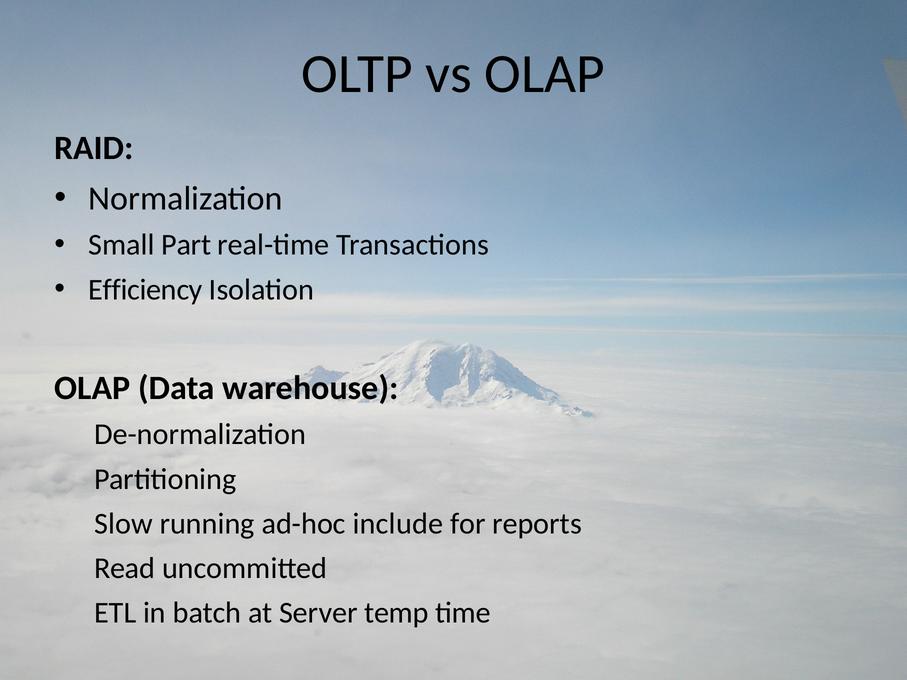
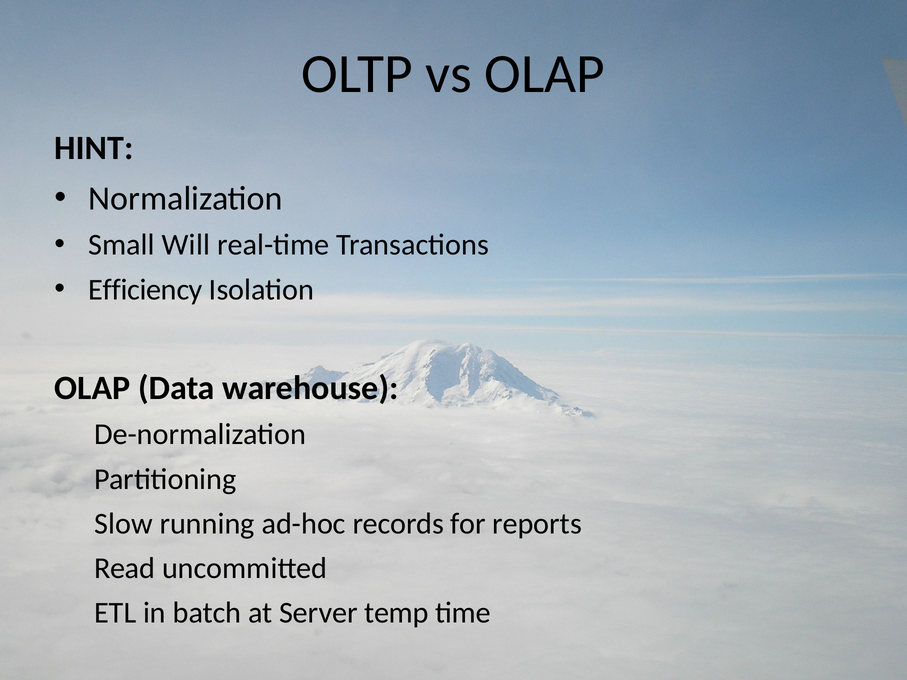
RAID: RAID -> HINT
Part: Part -> Will
include: include -> records
